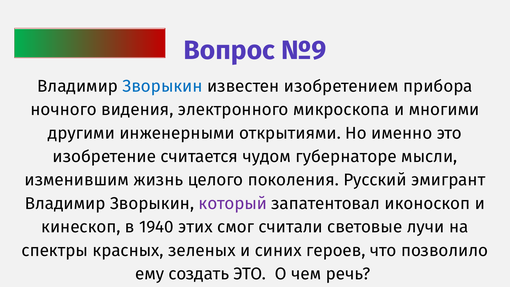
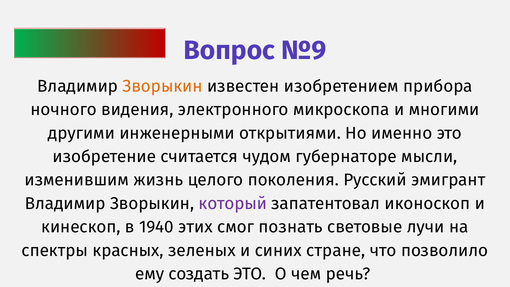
Зворыкин at (163, 86) colour: blue -> orange
считали: считали -> познать
героев: героев -> стране
